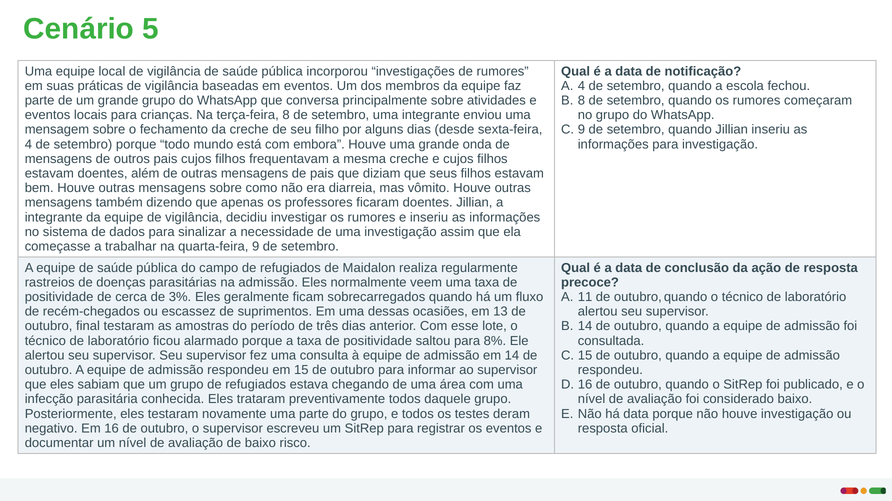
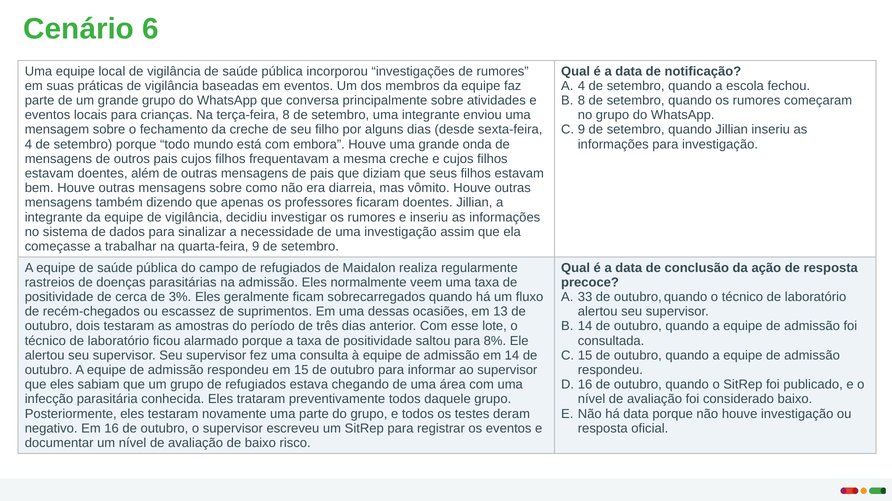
5: 5 -> 6
11: 11 -> 33
final: final -> dois
